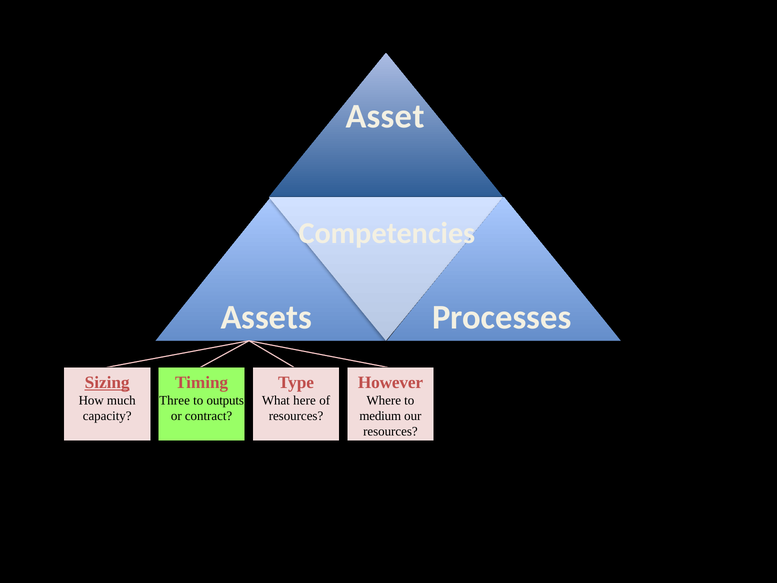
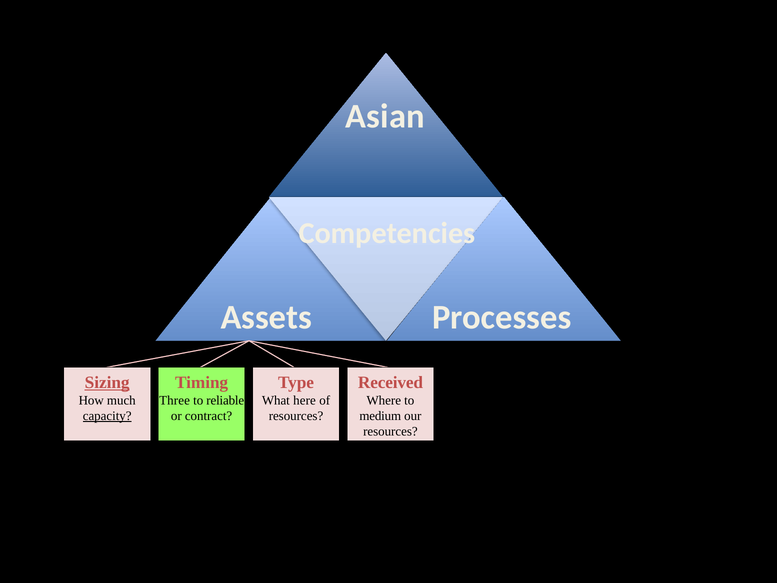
Asset: Asset -> Asian
However: However -> Received
outputs: outputs -> reliable
capacity underline: none -> present
